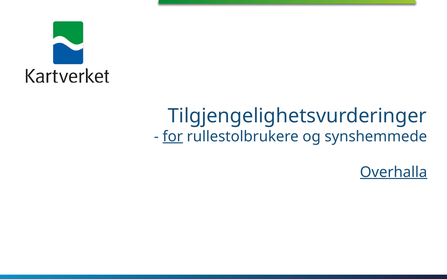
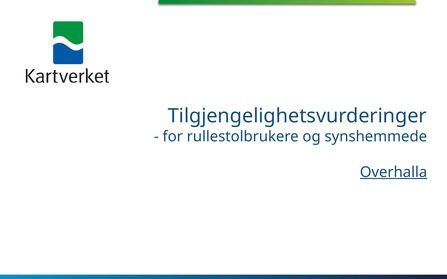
for underline: present -> none
